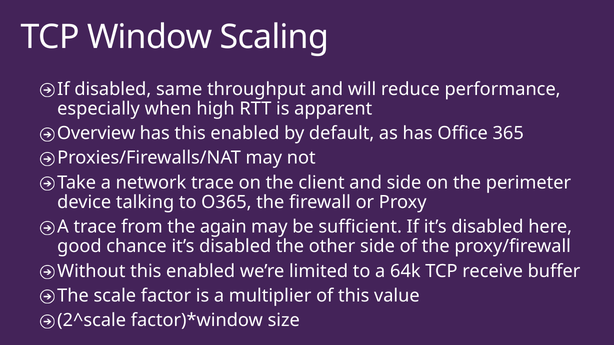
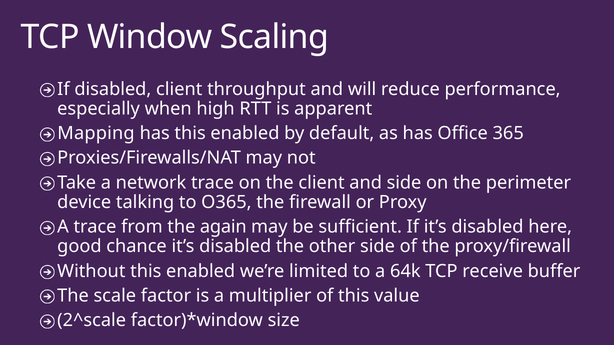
disabled same: same -> client
Overview: Overview -> Mapping
